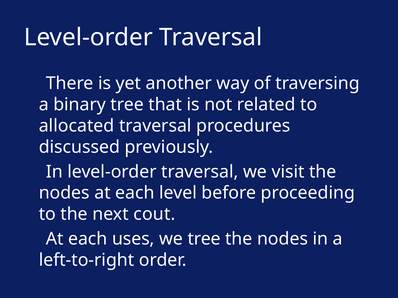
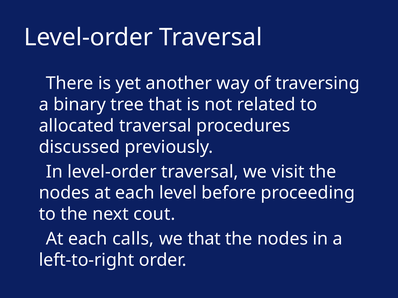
uses: uses -> calls
we tree: tree -> that
